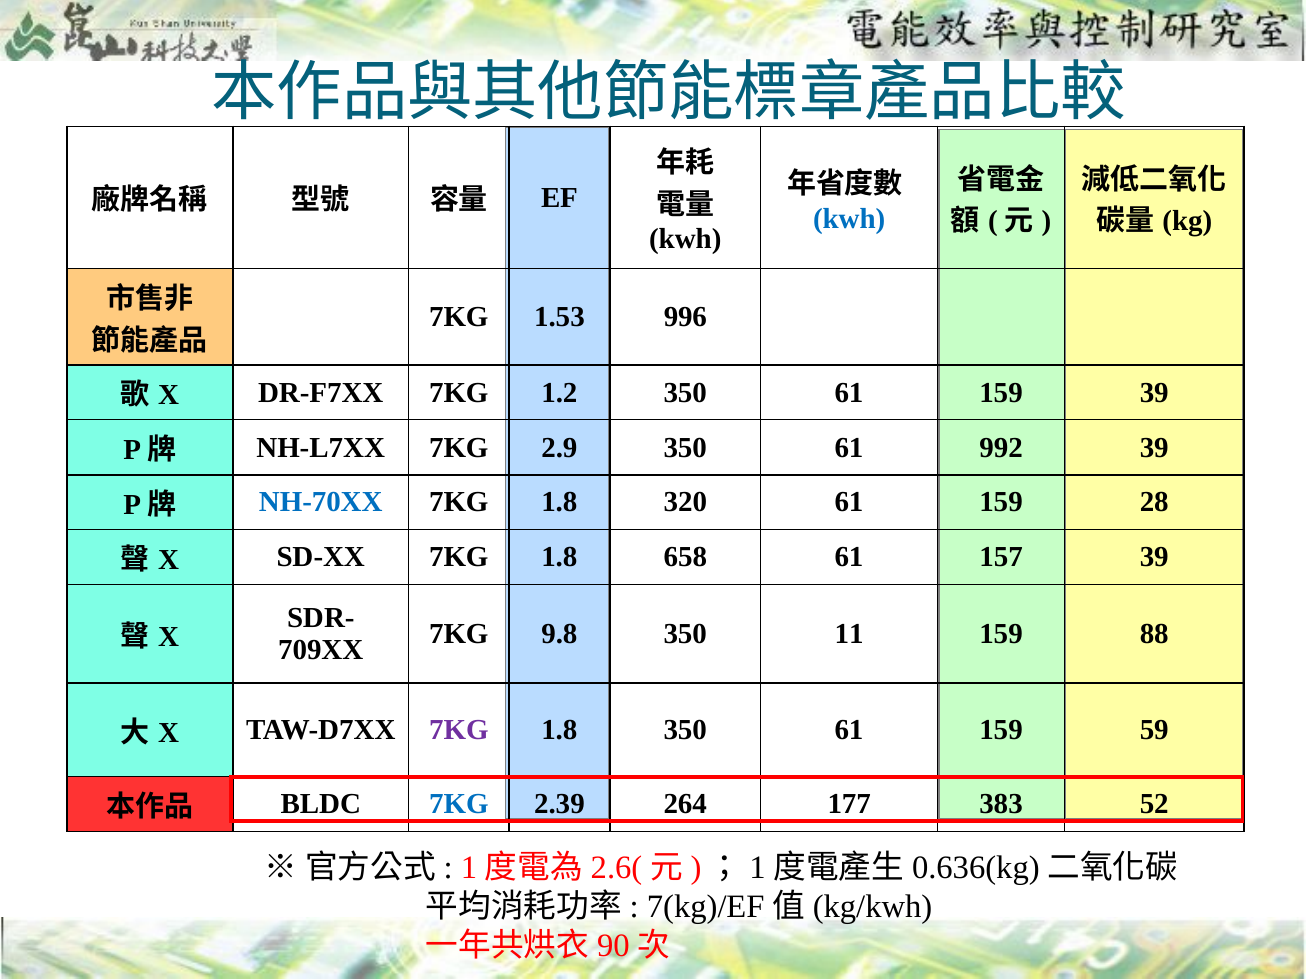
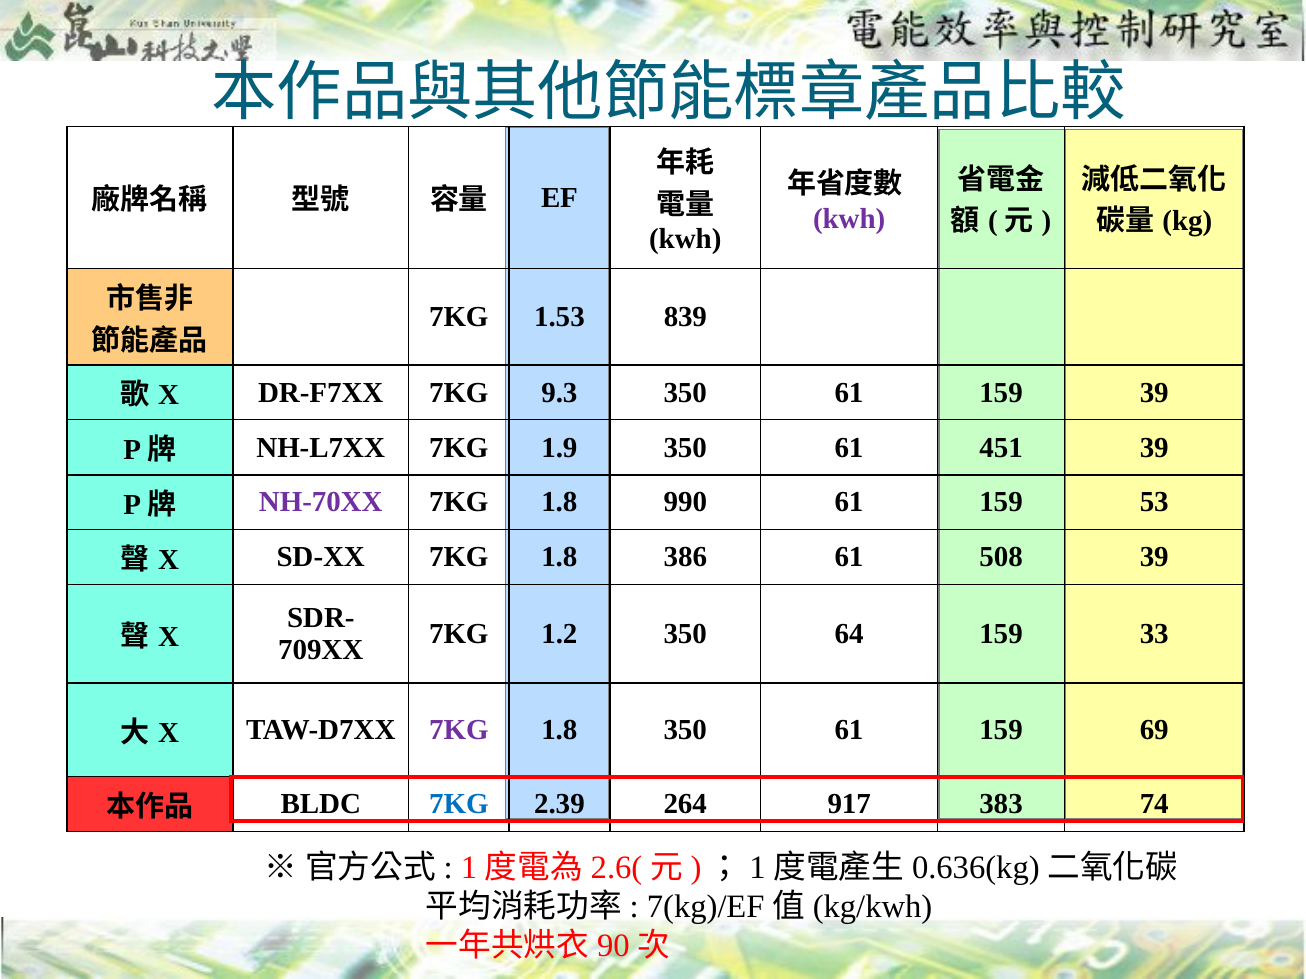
kwh at (849, 219) colour: blue -> purple
996: 996 -> 839
1.2: 1.2 -> 9.3
2.9: 2.9 -> 1.9
992: 992 -> 451
NH-70XX colour: blue -> purple
320: 320 -> 990
28: 28 -> 53
658: 658 -> 386
157: 157 -> 508
9.8: 9.8 -> 1.2
11: 11 -> 64
88: 88 -> 33
59: 59 -> 69
177: 177 -> 917
52: 52 -> 74
